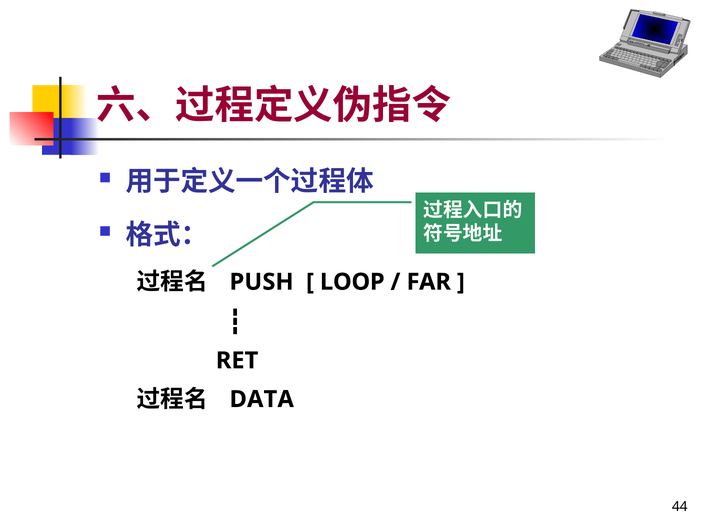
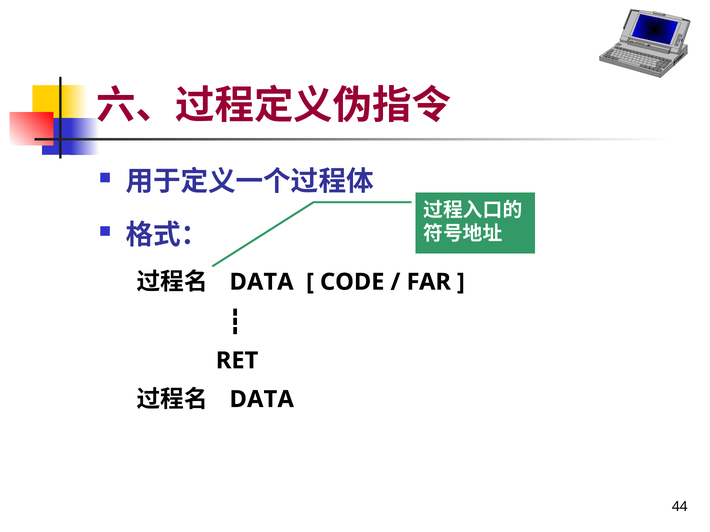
PUSH at (262, 282): PUSH -> DATA
LOOP: LOOP -> CODE
